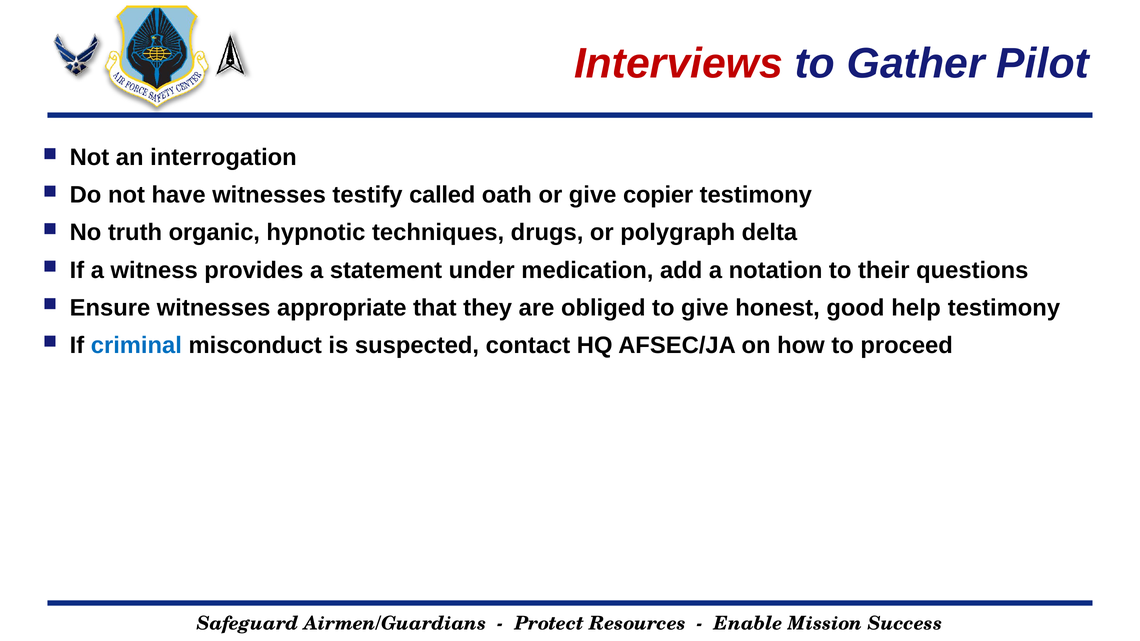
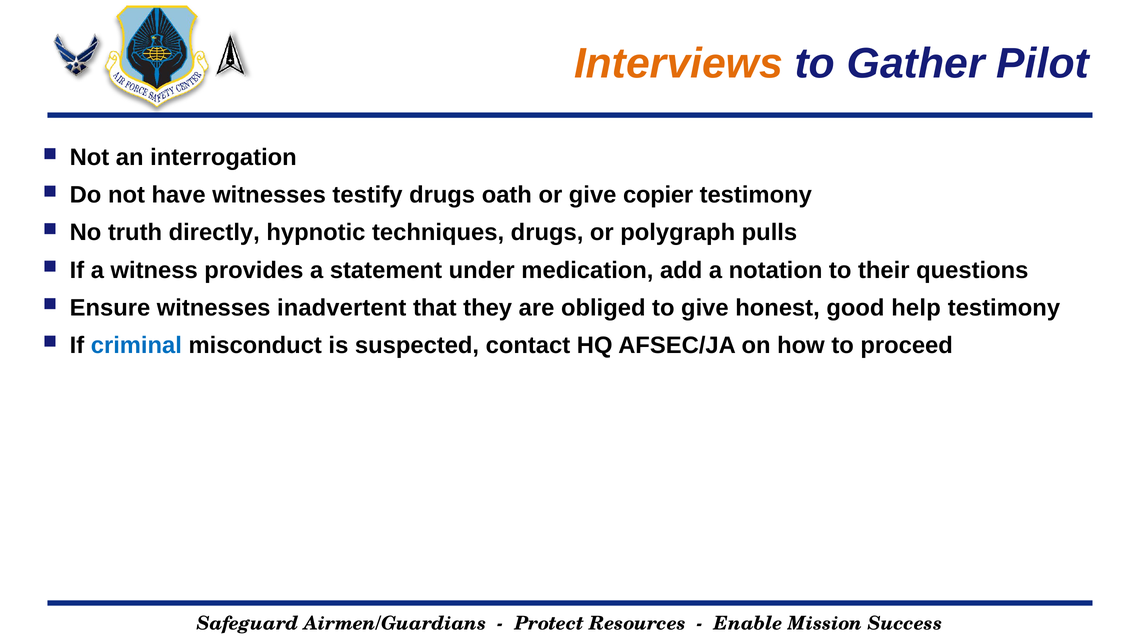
Interviews colour: red -> orange
testify called: called -> drugs
organic: organic -> directly
delta: delta -> pulls
appropriate: appropriate -> inadvertent
